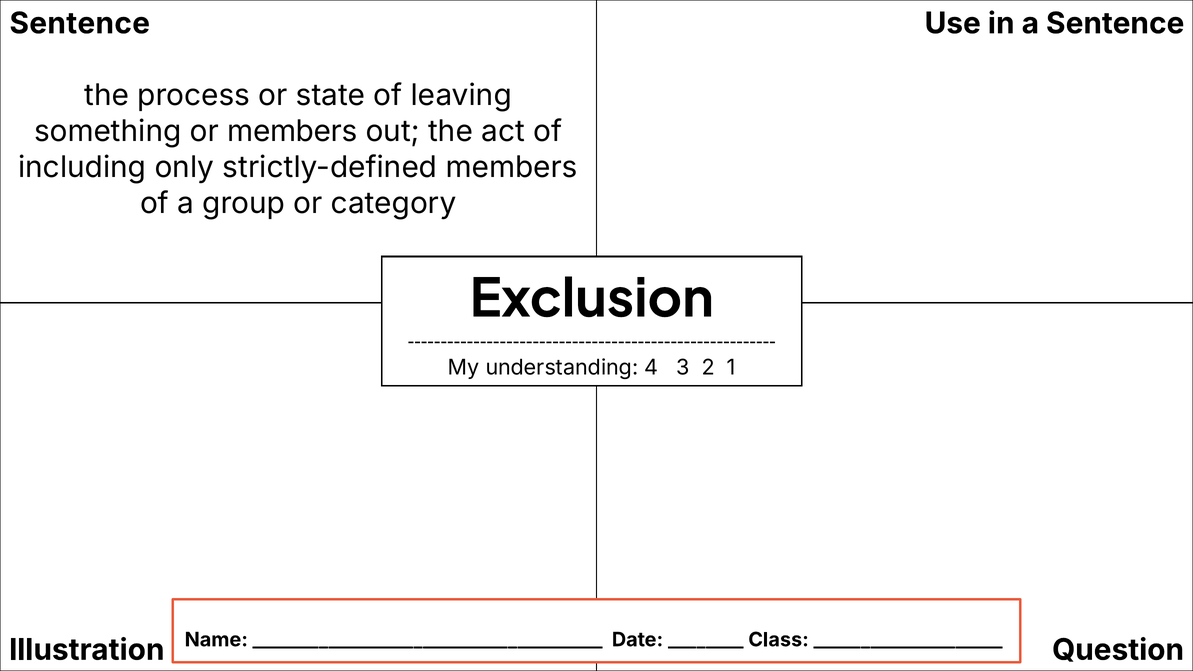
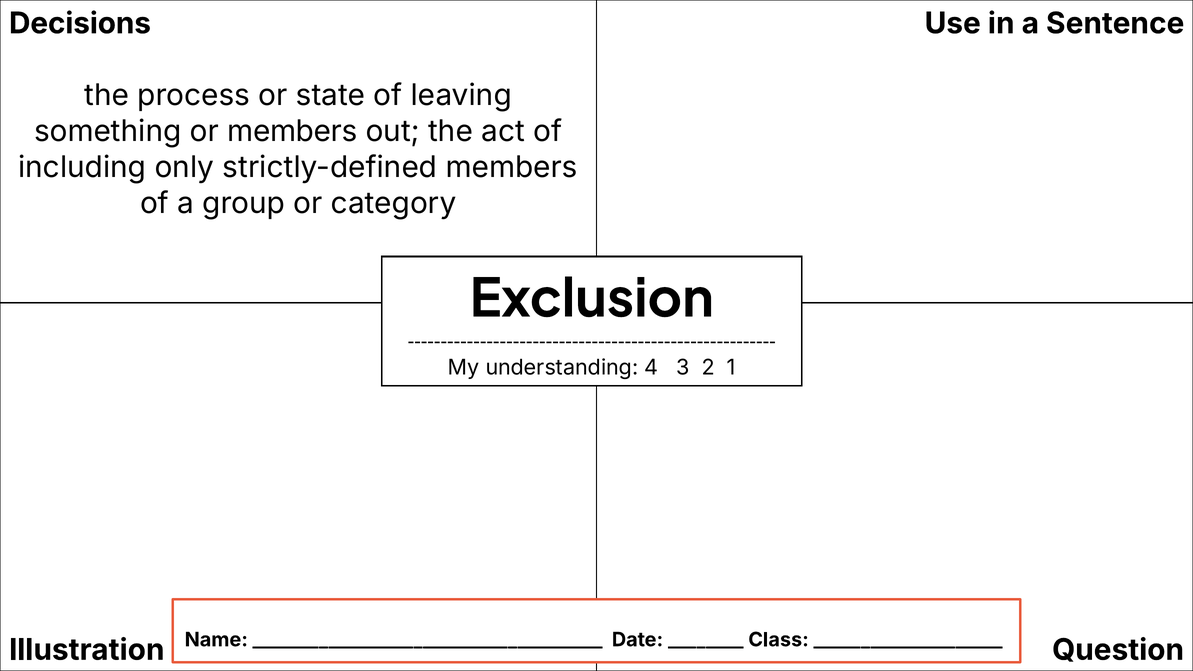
Sentence at (80, 23): Sentence -> Decisions
